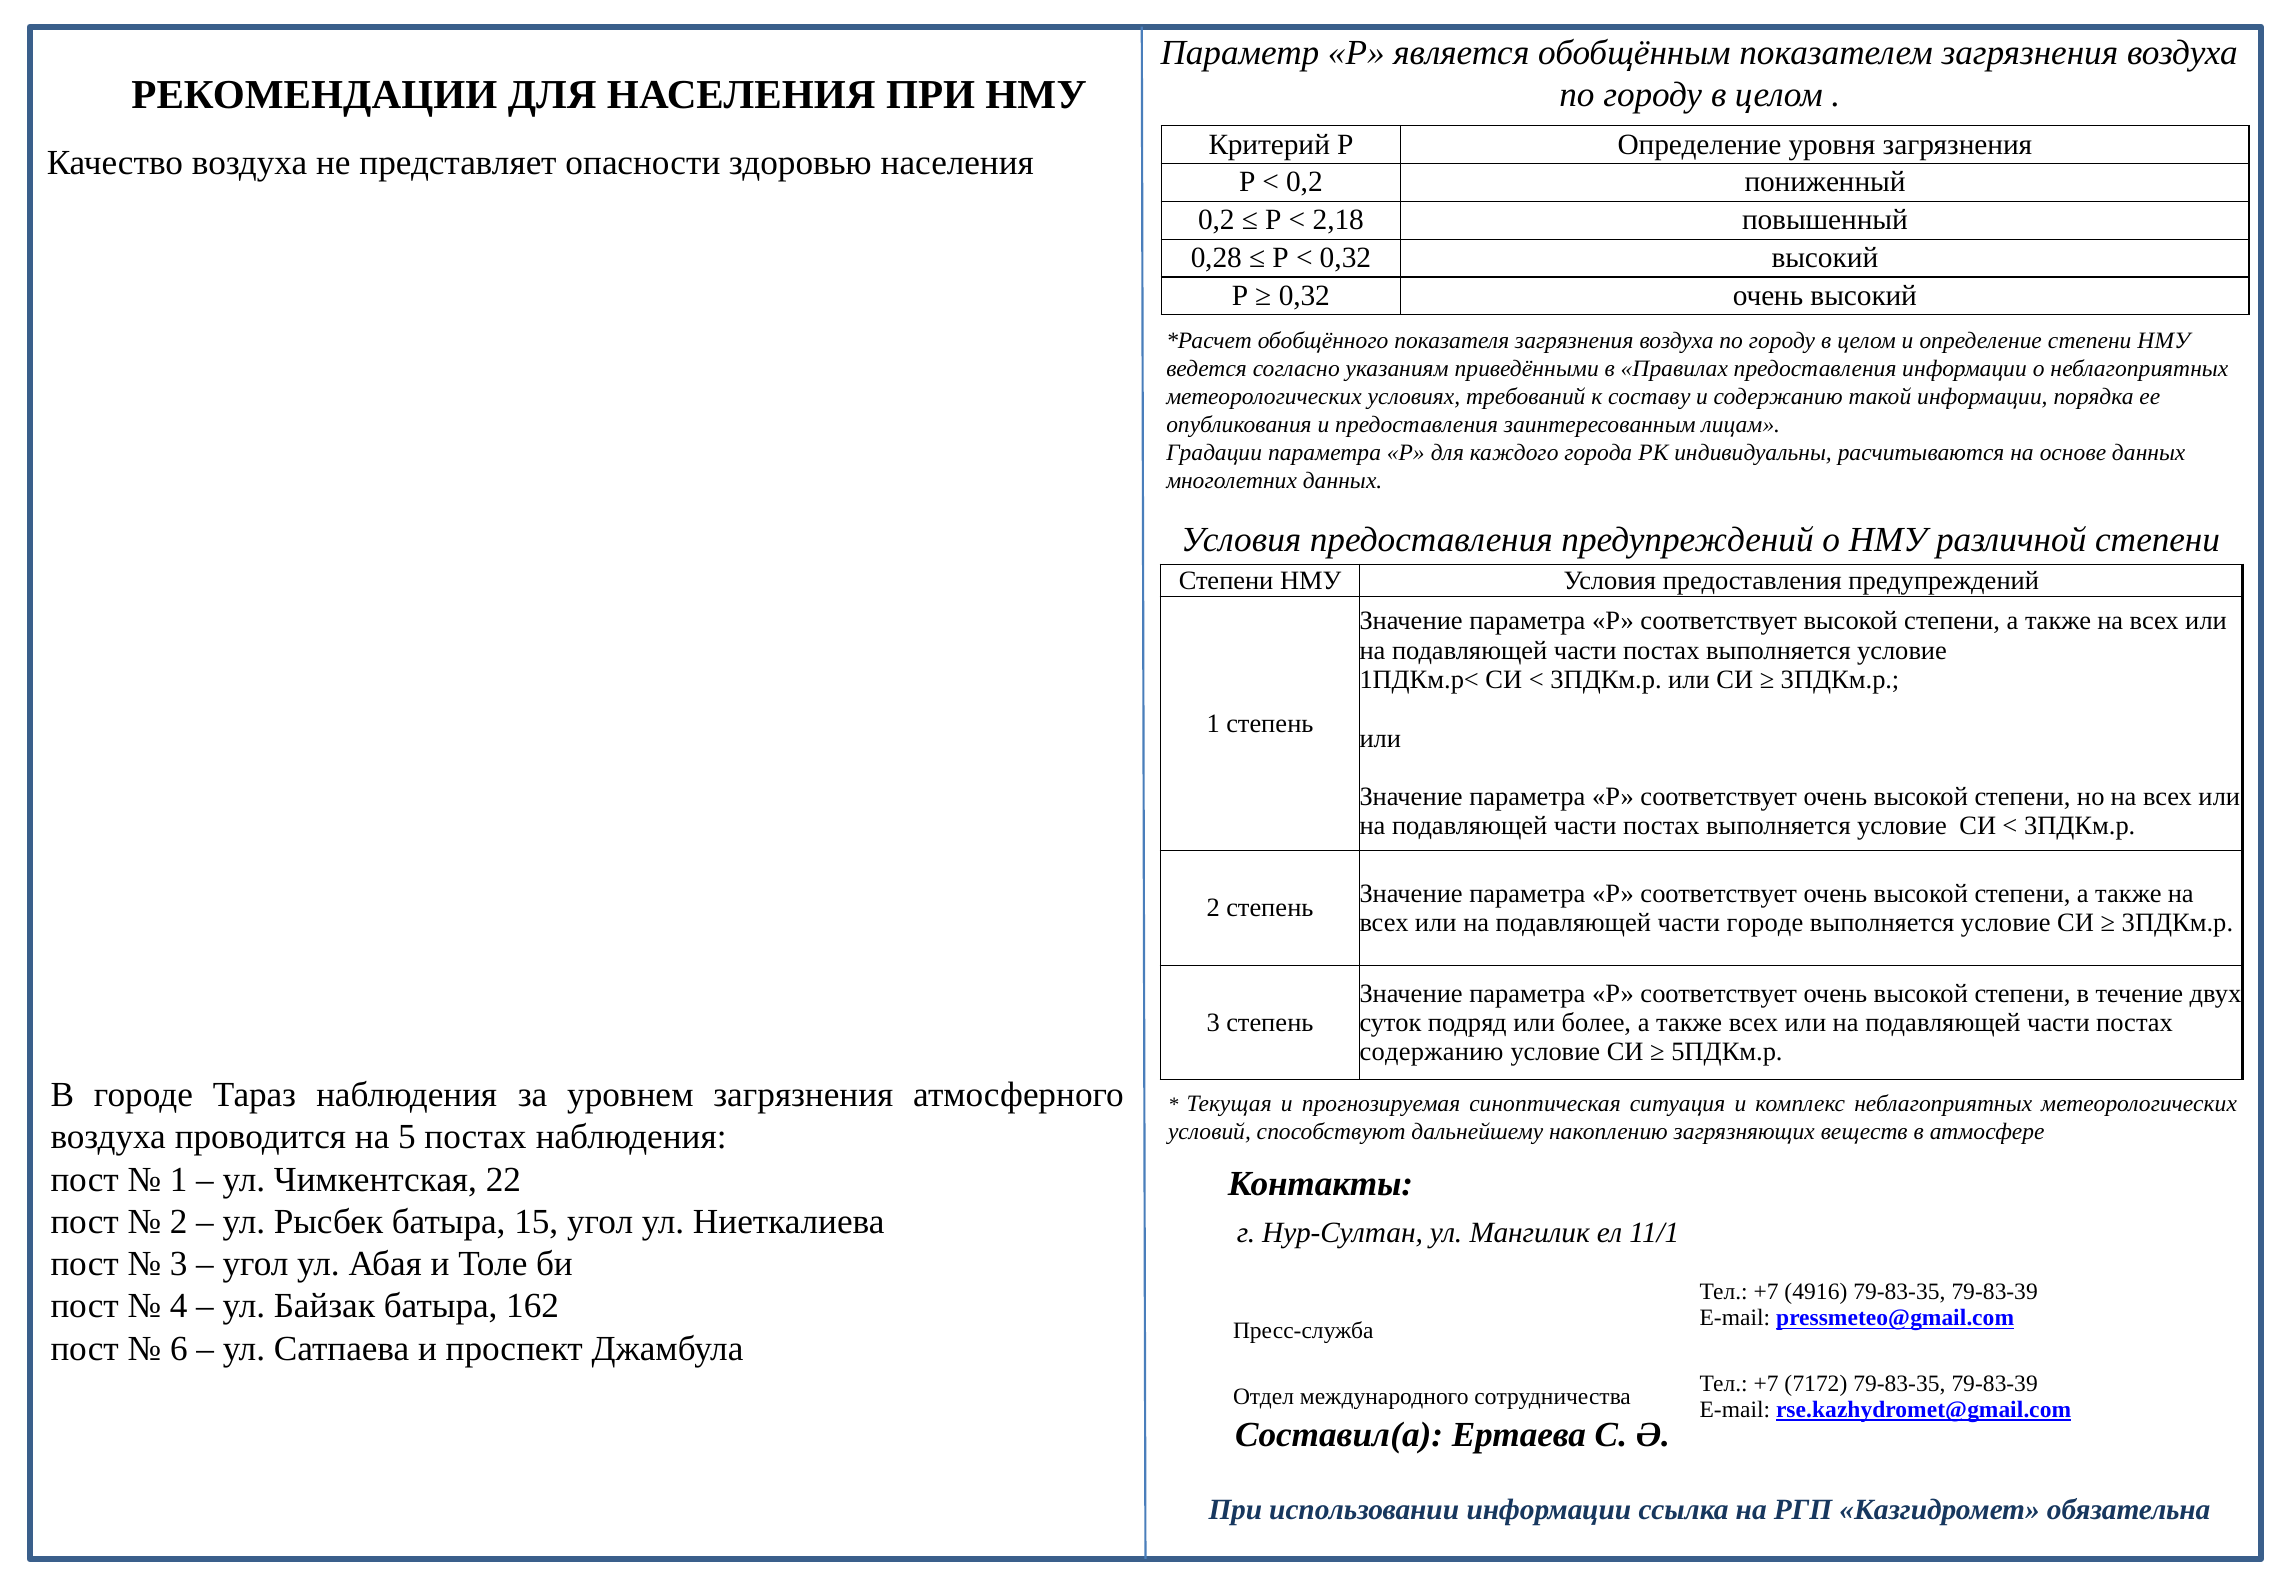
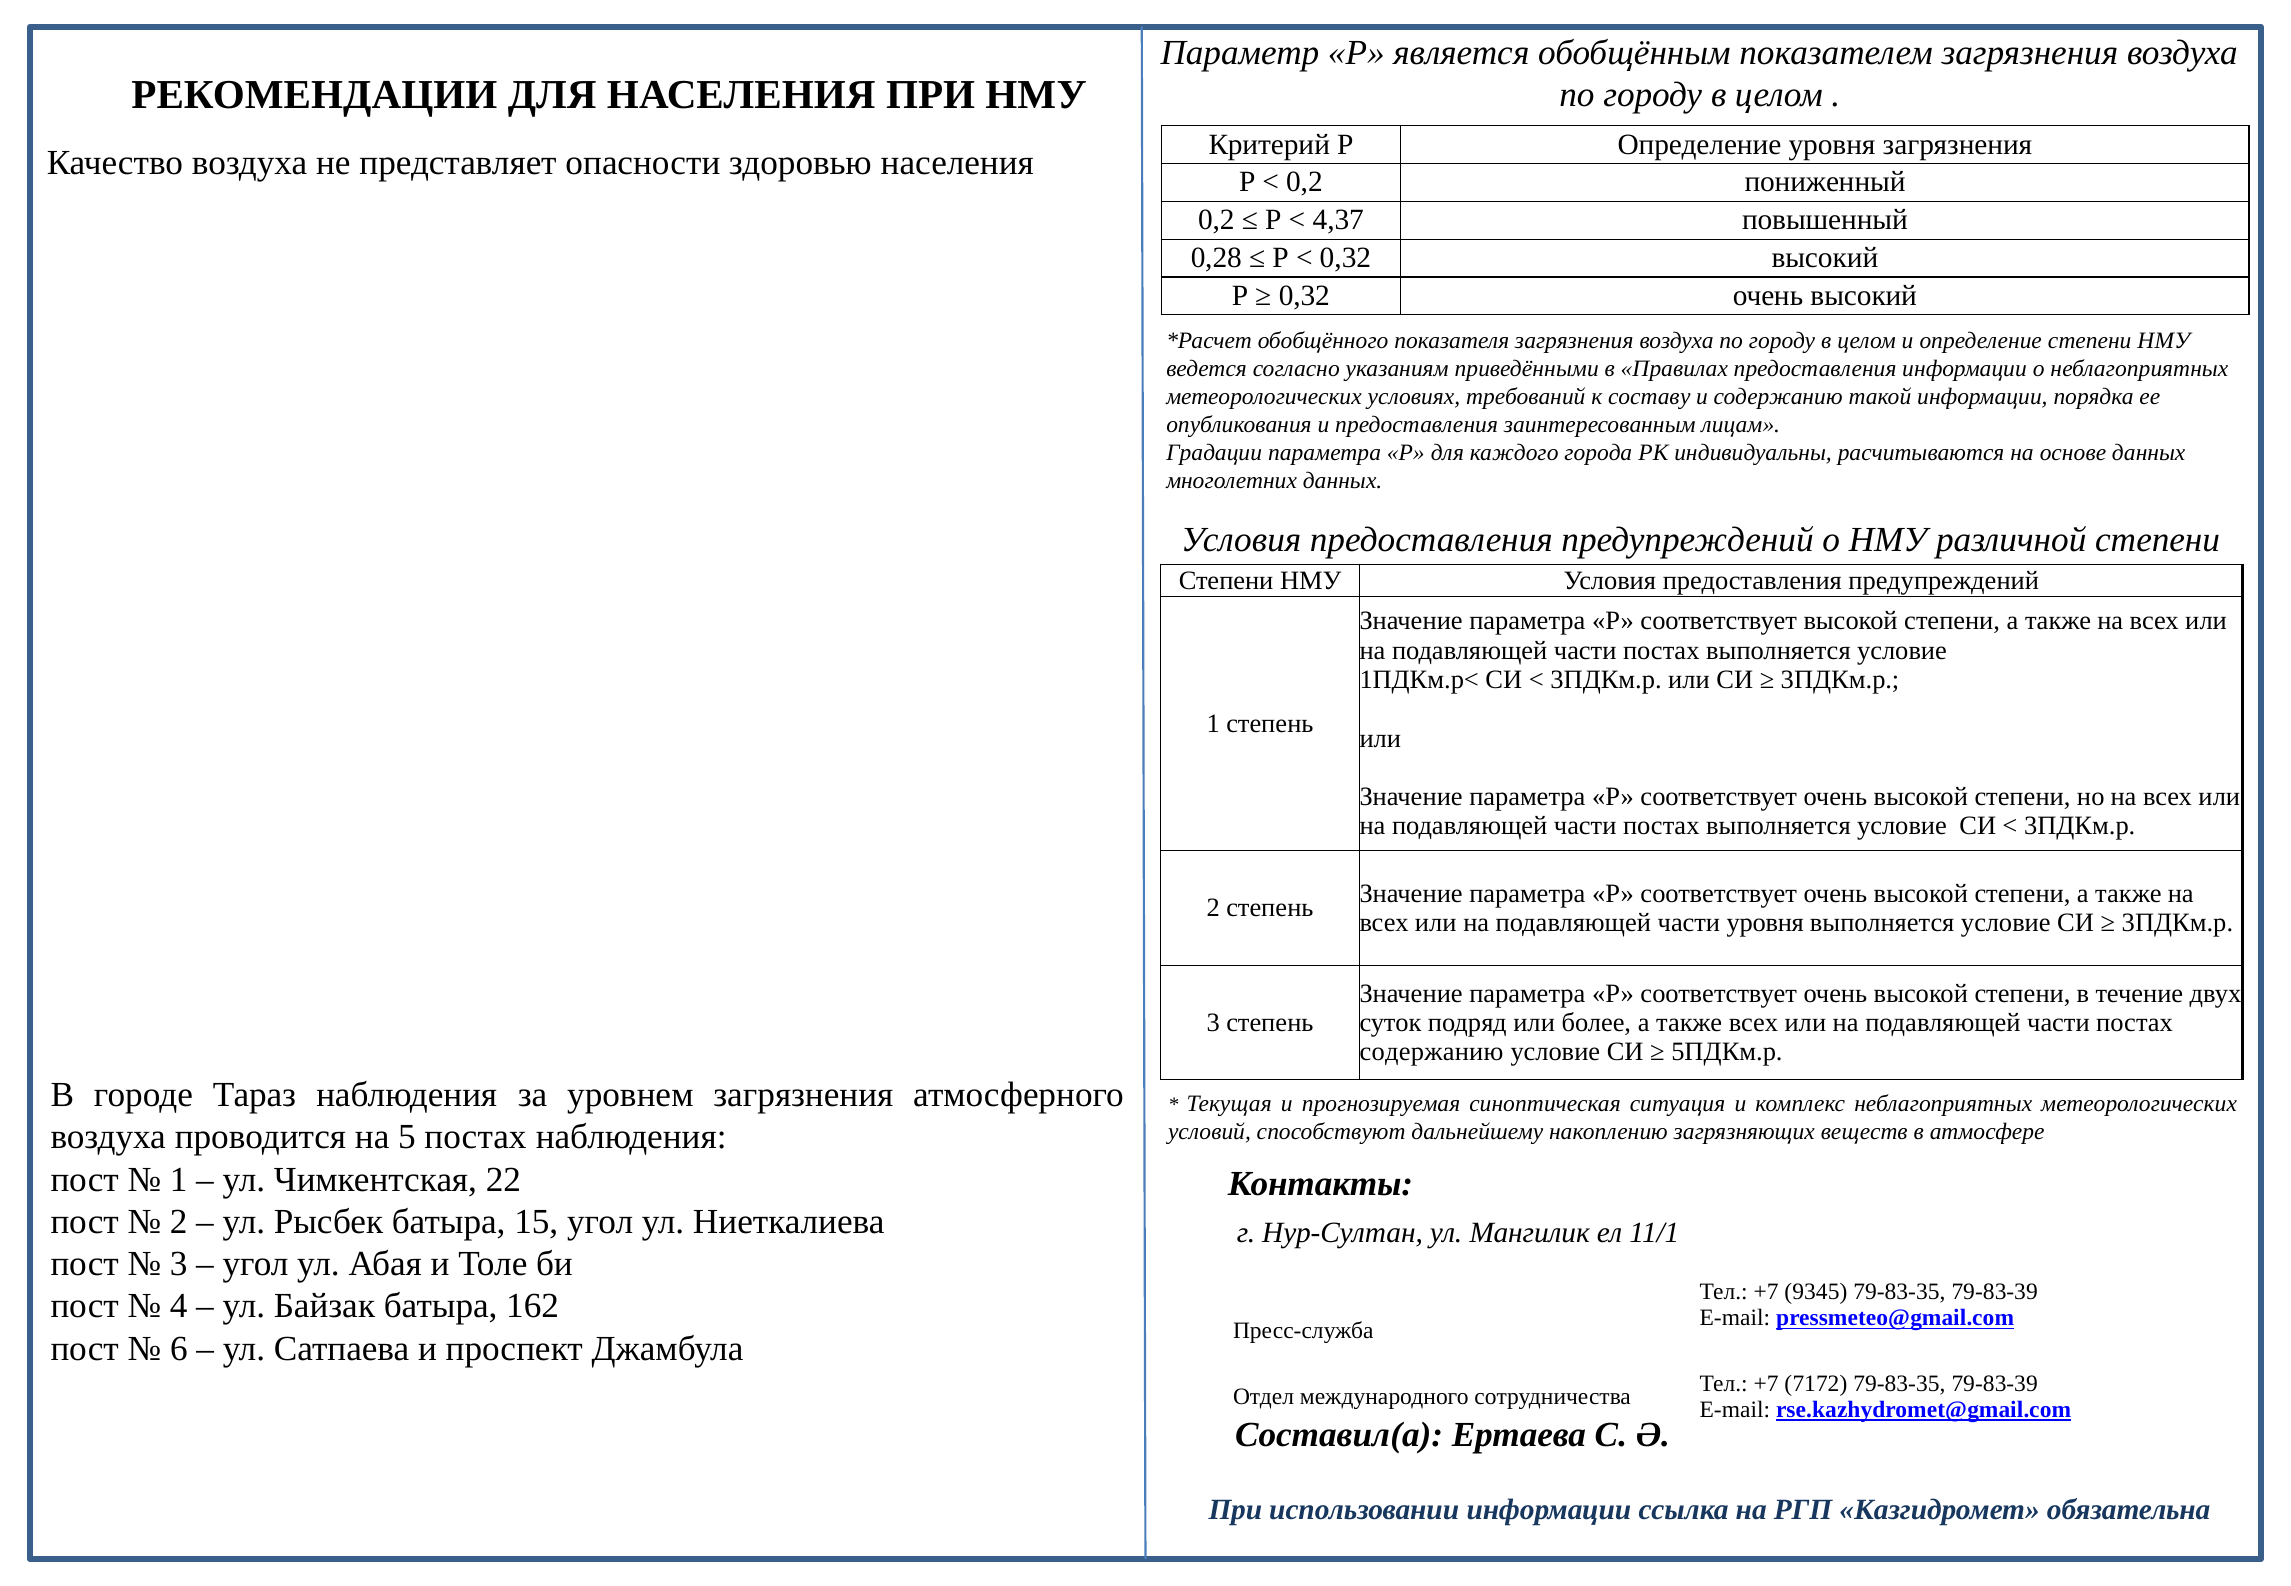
2,18: 2,18 -> 4,37
части городе: городе -> уровня
4916: 4916 -> 9345
